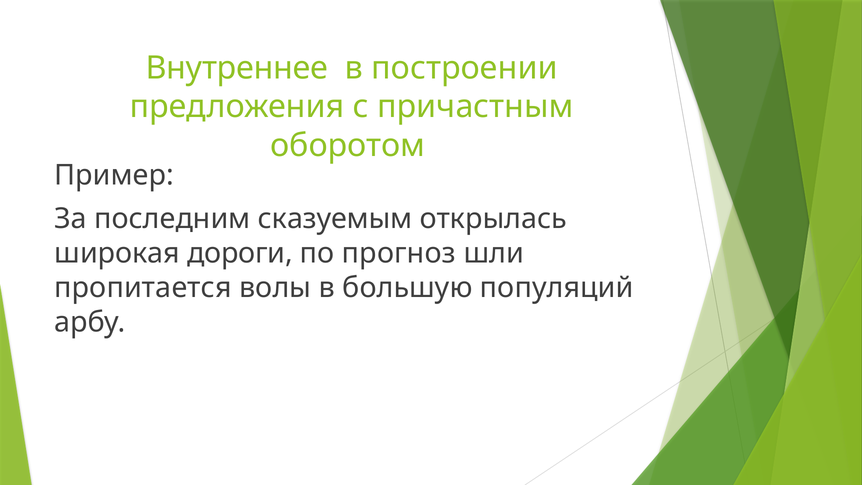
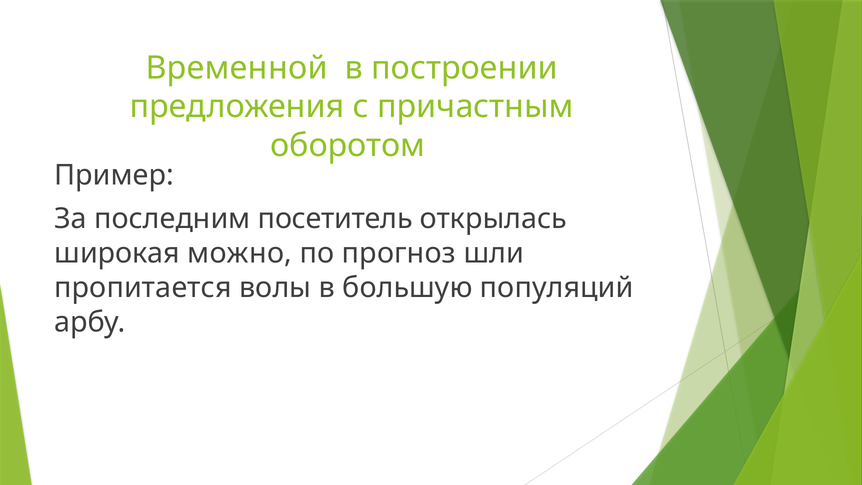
Внутреннее: Внутреннее -> Временной
сказуемым: сказуемым -> посетитель
дороги: дороги -> можно
